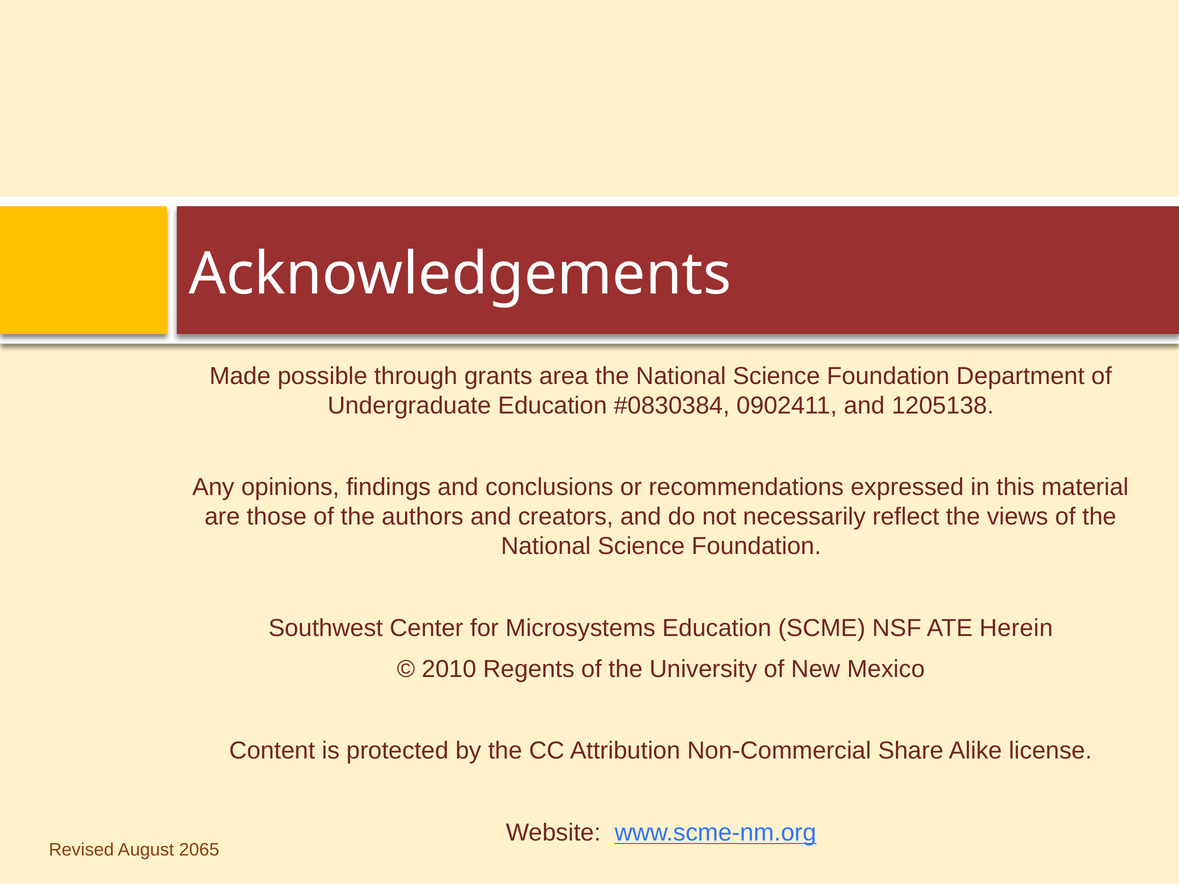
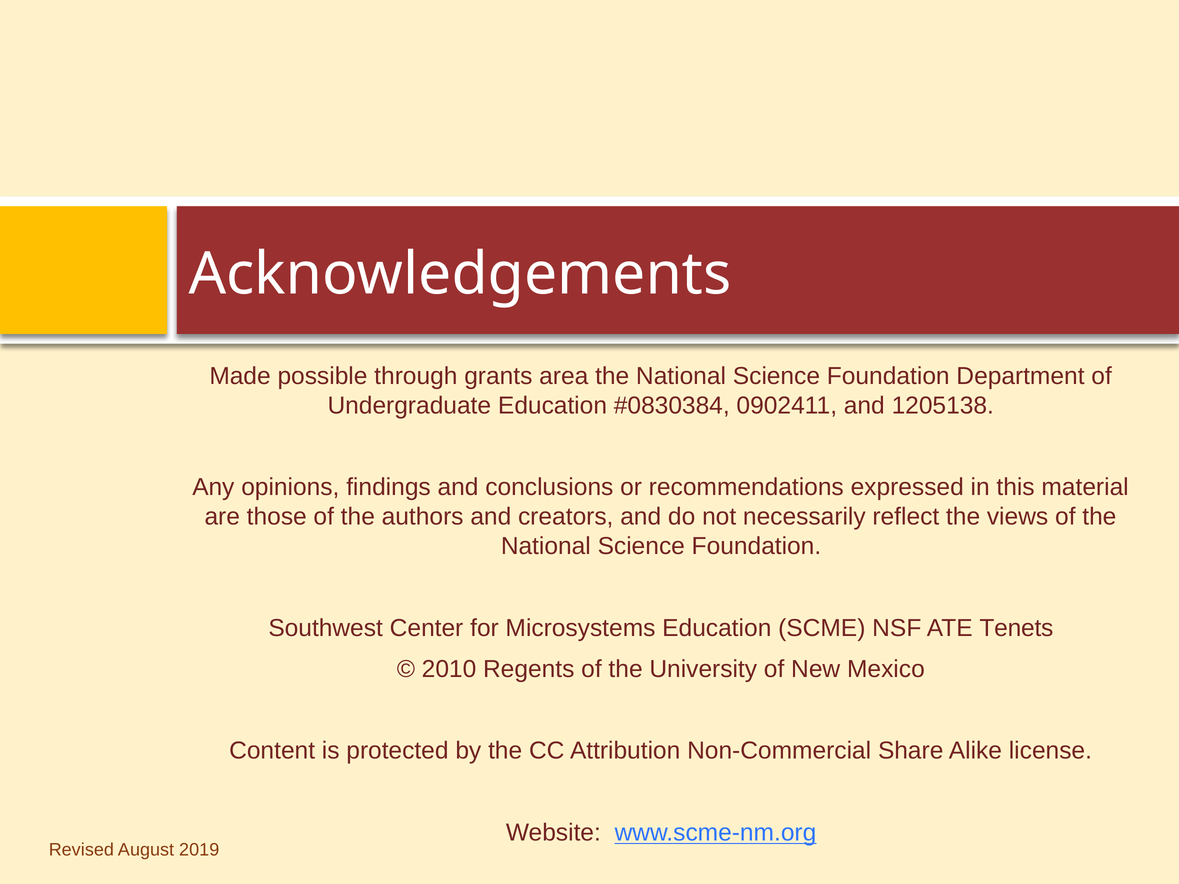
Herein: Herein -> Tenets
2065: 2065 -> 2019
